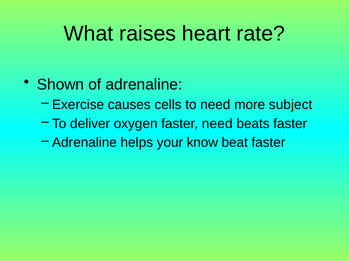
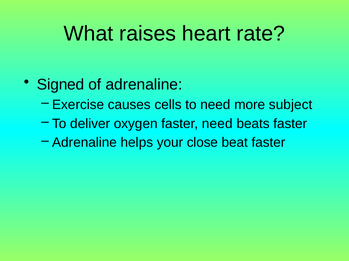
Shown: Shown -> Signed
know: know -> close
